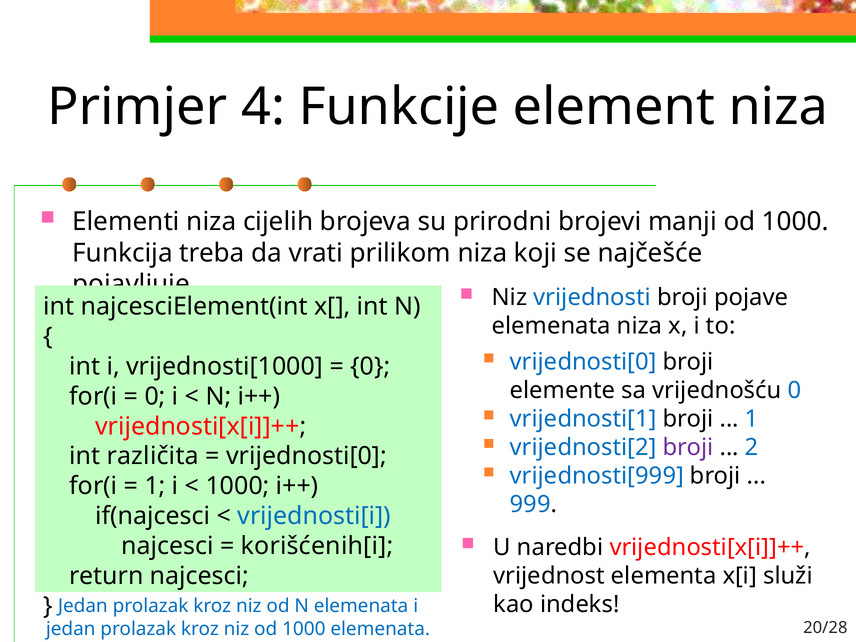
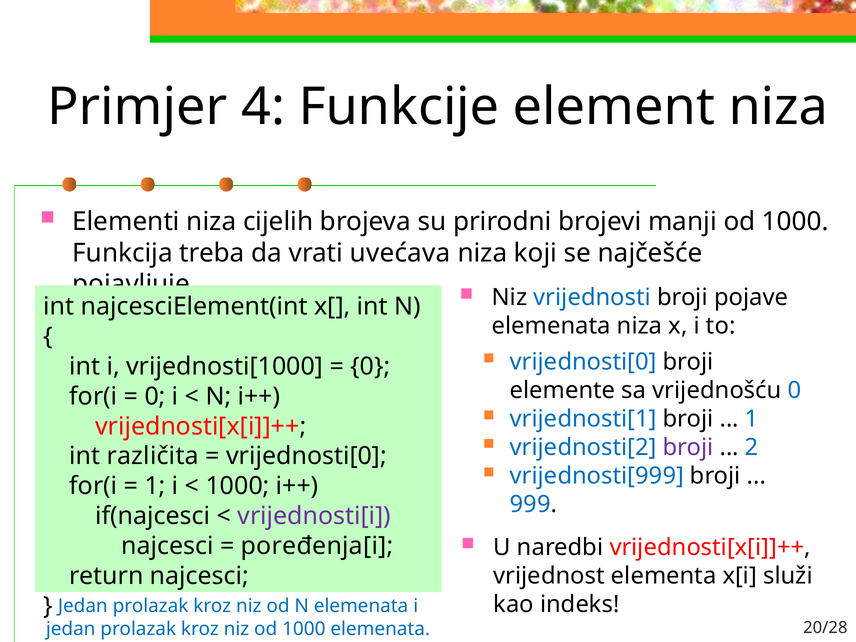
prilikom: prilikom -> uvećava
vrijednosti[i colour: blue -> purple
korišćenih[i: korišćenih[i -> poređenja[i
